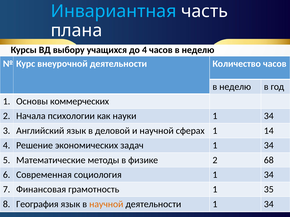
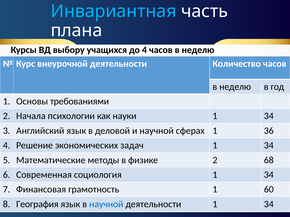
коммерческих: коммерческих -> требованиями
14: 14 -> 36
35: 35 -> 60
научной at (106, 205) colour: orange -> blue
